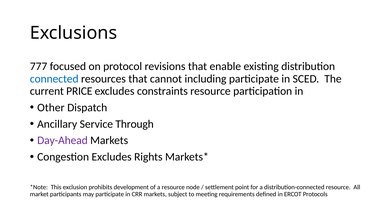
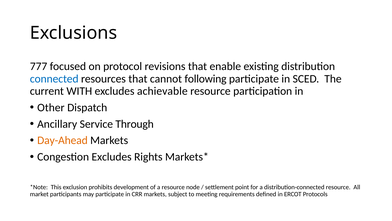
including: including -> following
PRICE: PRICE -> WITH
constraints: constraints -> achievable
Day-Ahead colour: purple -> orange
